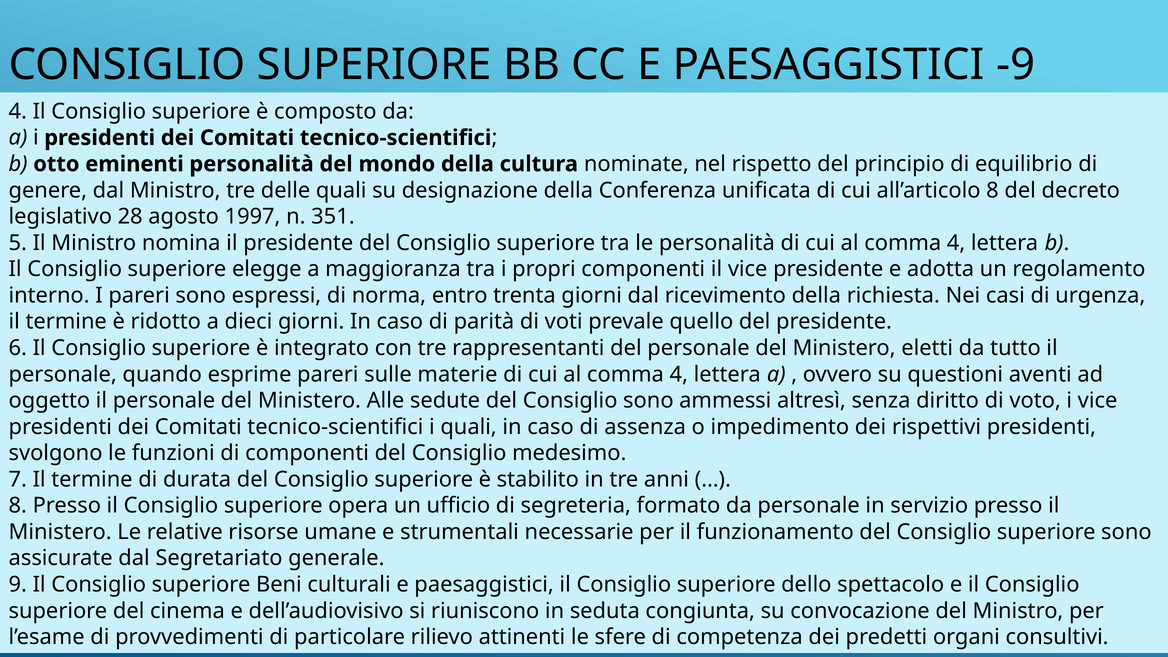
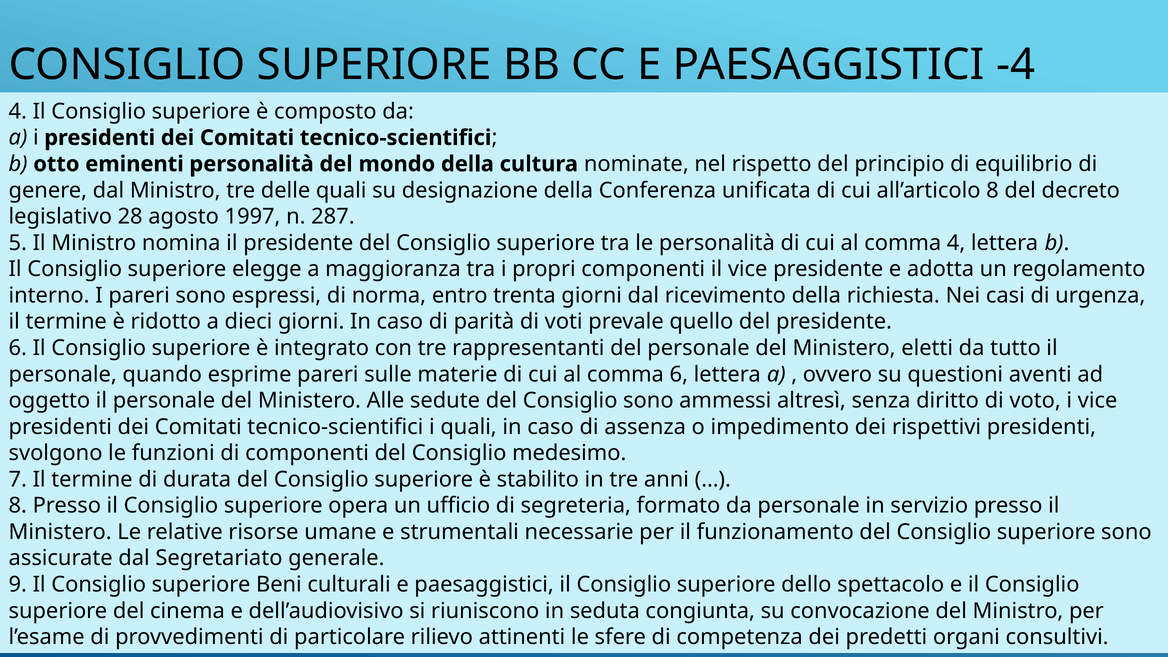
-9: -9 -> -4
351: 351 -> 287
4 at (679, 374): 4 -> 6
